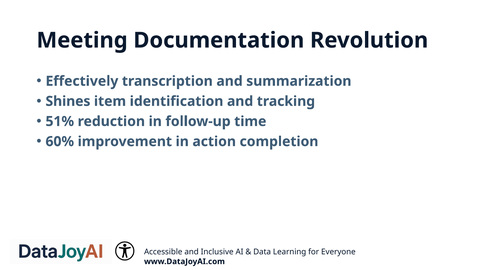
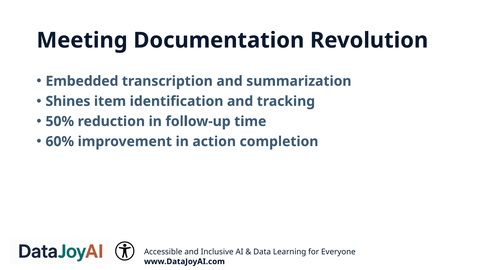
Effectively: Effectively -> Embedded
51%: 51% -> 50%
